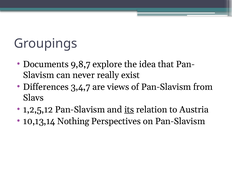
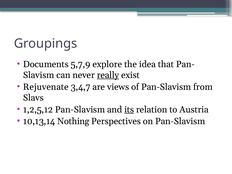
9,8,7: 9,8,7 -> 5,7,9
really underline: none -> present
Differences: Differences -> Rejuvenate
